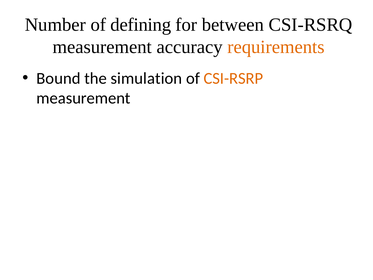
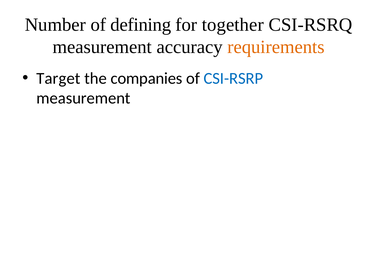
between: between -> together
Bound: Bound -> Target
simulation: simulation -> companies
CSI-RSRP colour: orange -> blue
